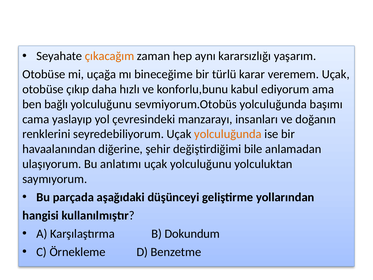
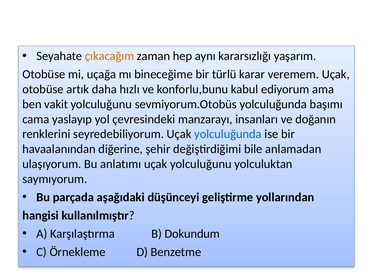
çıkıp: çıkıp -> artık
bağlı: bağlı -> vakit
yolculuğunda at (228, 134) colour: orange -> blue
